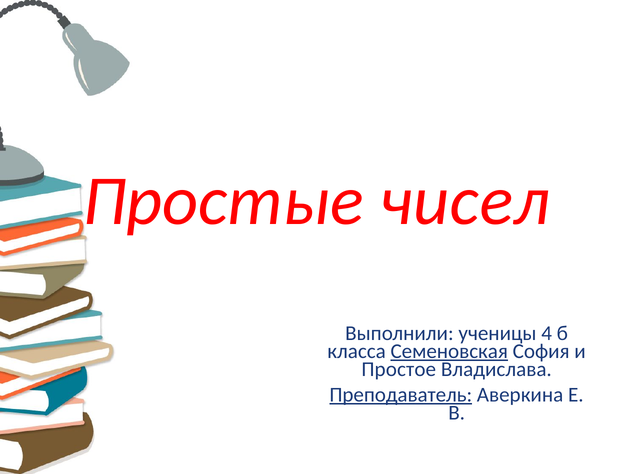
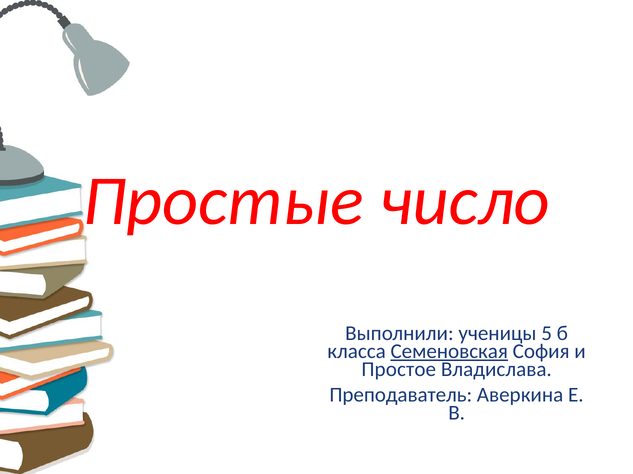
чисел: чисел -> число
4: 4 -> 5
Преподаватель underline: present -> none
